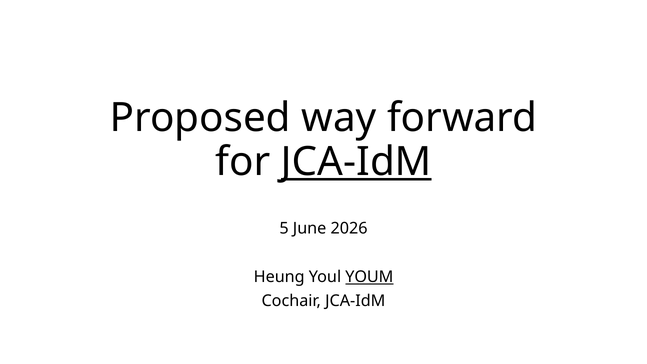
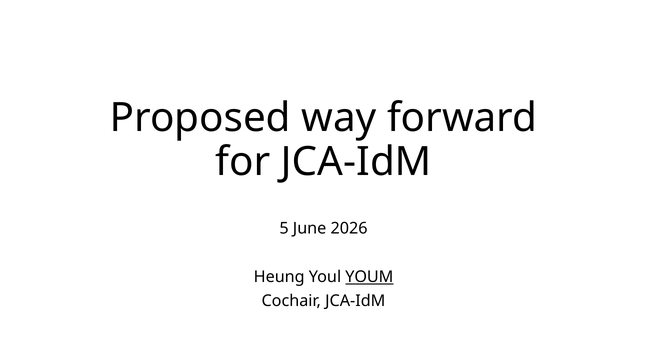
JCA-IdM at (356, 162) underline: present -> none
